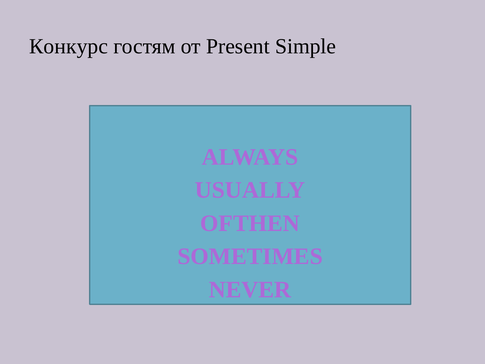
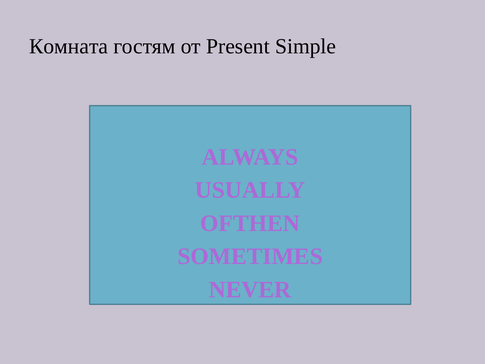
Конкурс: Конкурс -> Комната
